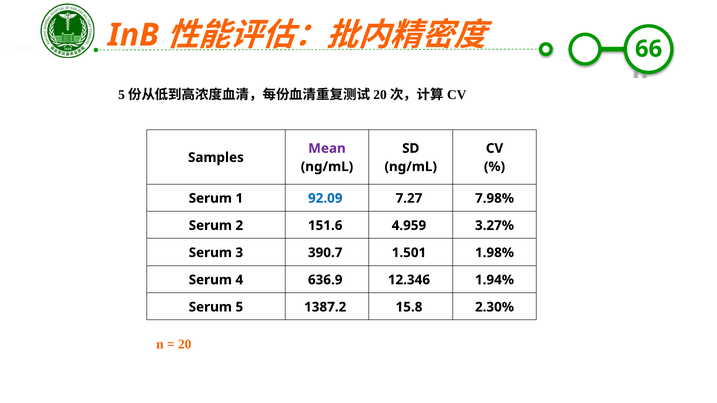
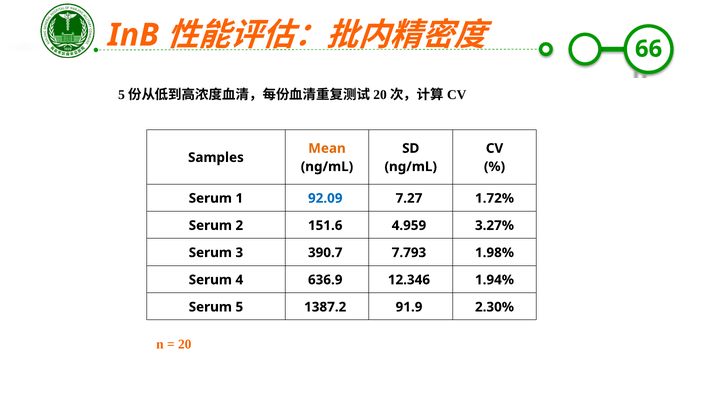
Mean colour: purple -> orange
7.98%: 7.98% -> 1.72%
1.501: 1.501 -> 7.793
15.8: 15.8 -> 91.9
